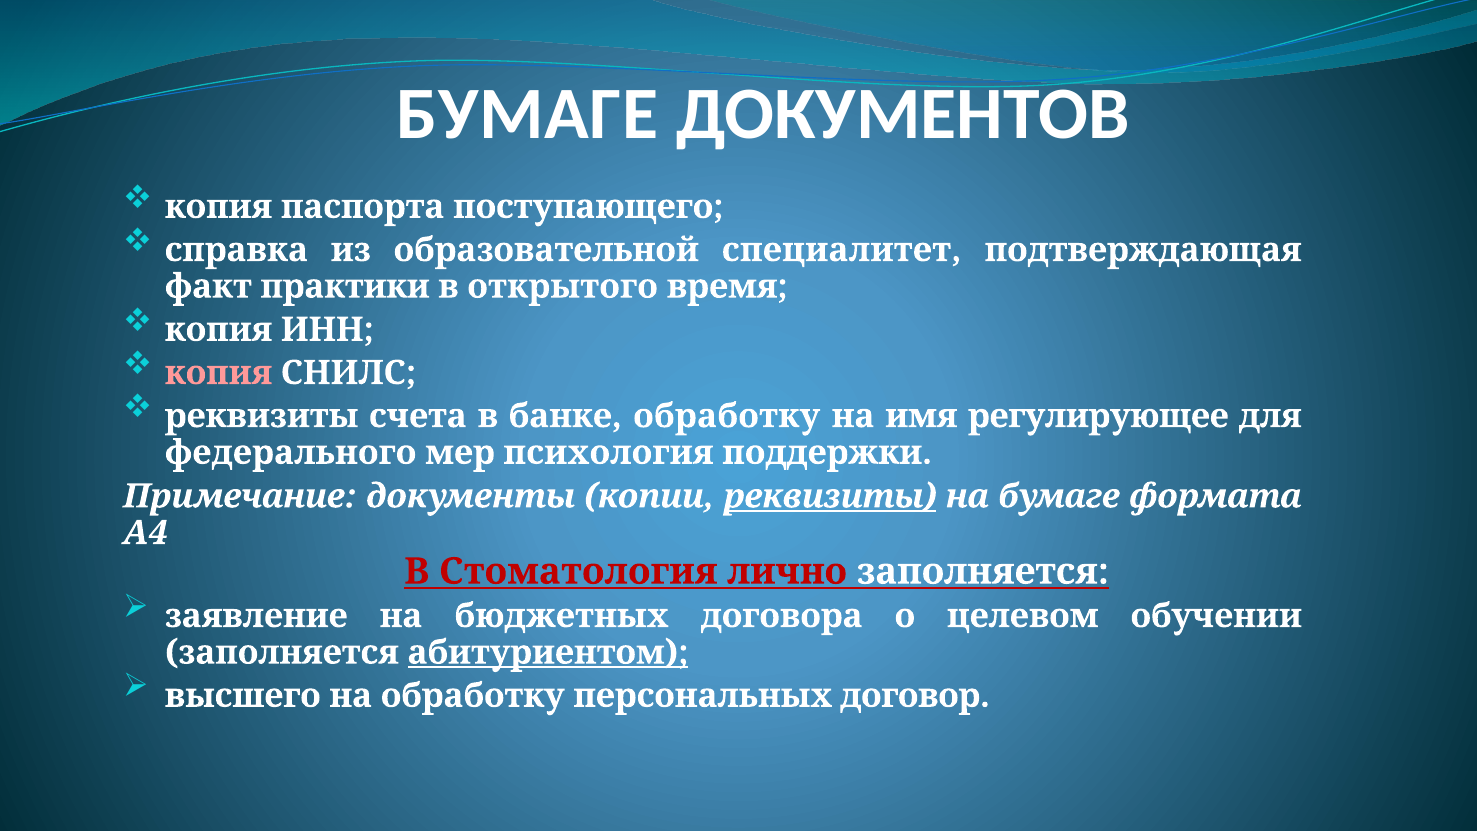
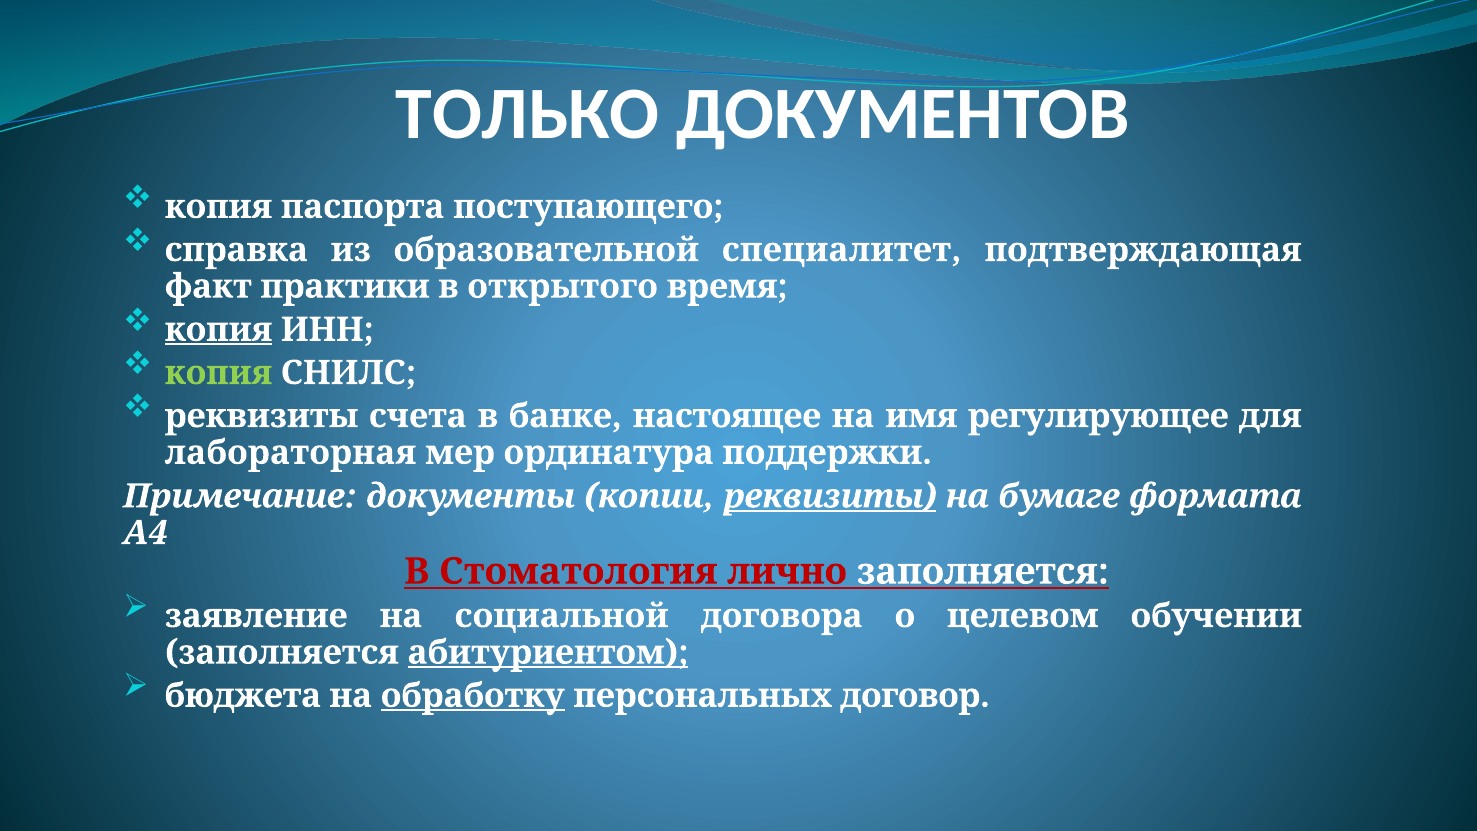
БУМАГЕ at (527, 114): БУМАГЕ -> ТОЛЬКО
копия at (219, 330) underline: none -> present
копия at (219, 373) colour: pink -> light green
банке обработку: обработку -> настоящее
федерального: федерального -> лабораторная
психология: психология -> ординатура
бюджетных: бюджетных -> социальной
высшего: высшего -> бюджета
обработку at (473, 696) underline: none -> present
